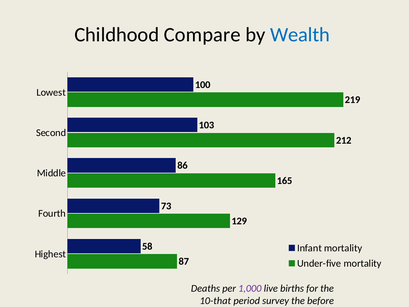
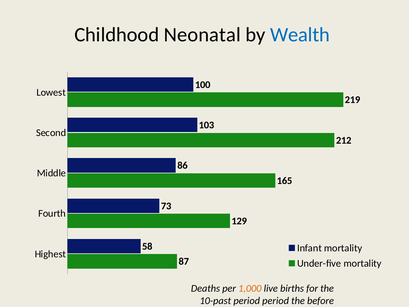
Compare: Compare -> Neonatal
1,000 colour: purple -> orange
10-that: 10-that -> 10-past
period survey: survey -> period
